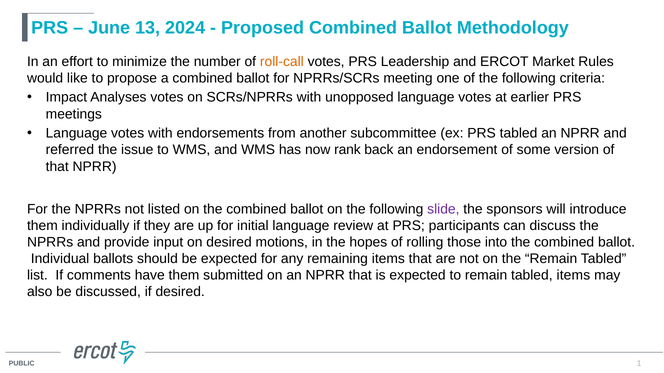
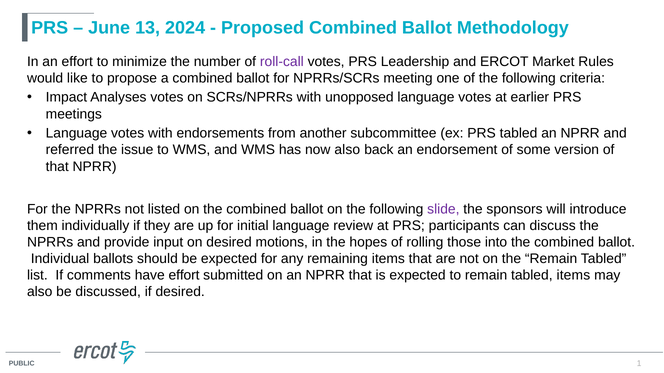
roll-call colour: orange -> purple
now rank: rank -> also
have them: them -> effort
